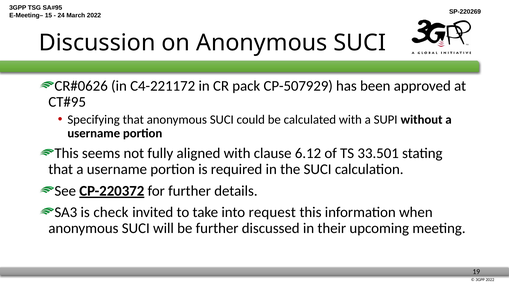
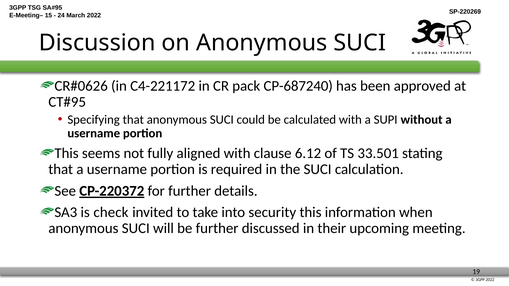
CP-507929: CP-507929 -> CP-687240
request: request -> security
